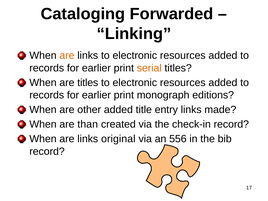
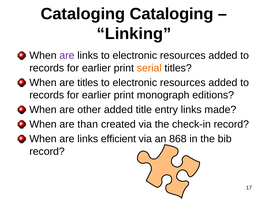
Cataloging Forwarded: Forwarded -> Cataloging
are at (67, 55) colour: orange -> purple
original: original -> efficient
556: 556 -> 868
